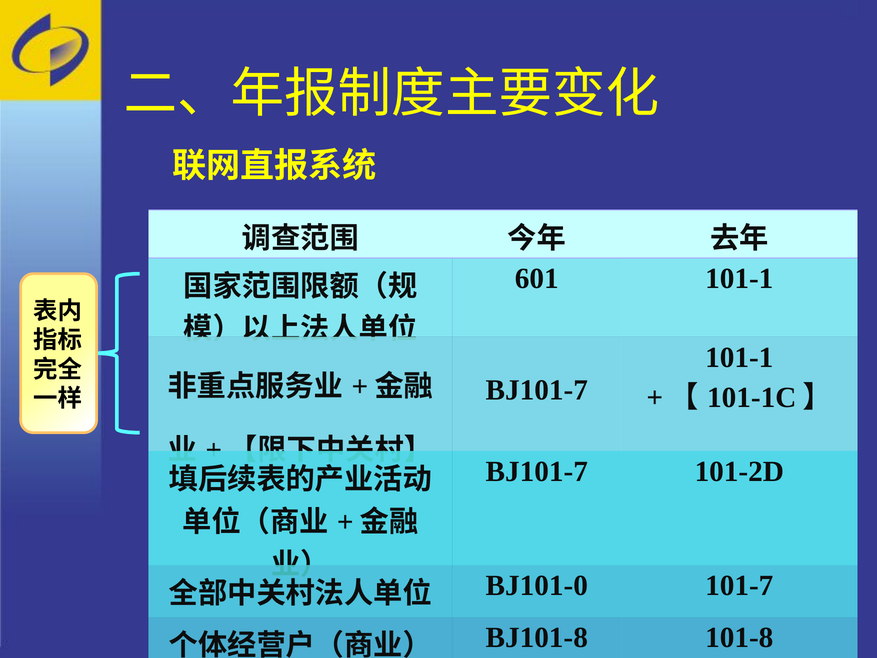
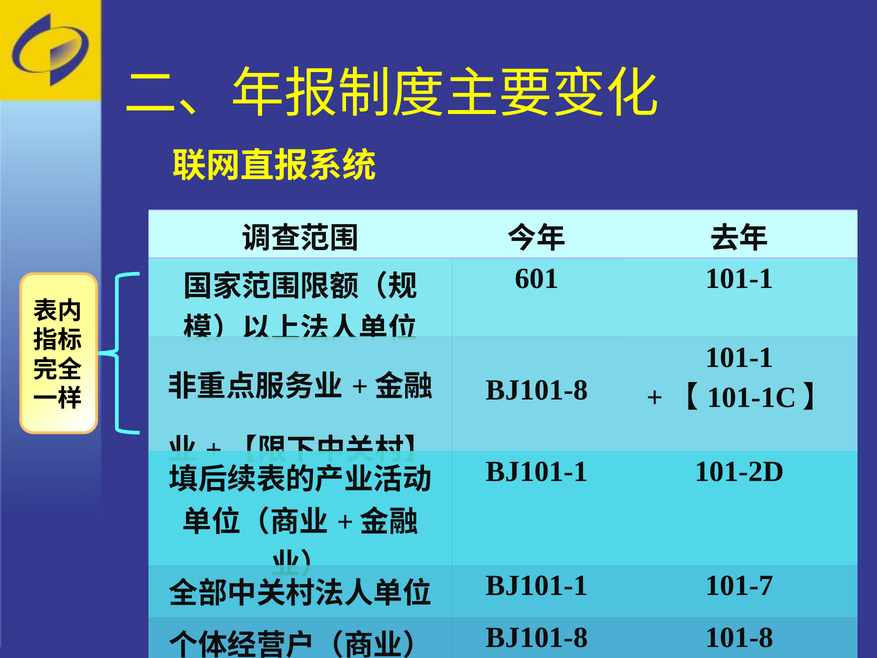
BJ101-7 at (537, 390): BJ101-7 -> BJ101-8
BJ101-7 at (537, 472): BJ101-7 -> BJ101-1
BJ101-0 at (537, 586): BJ101-0 -> BJ101-1
